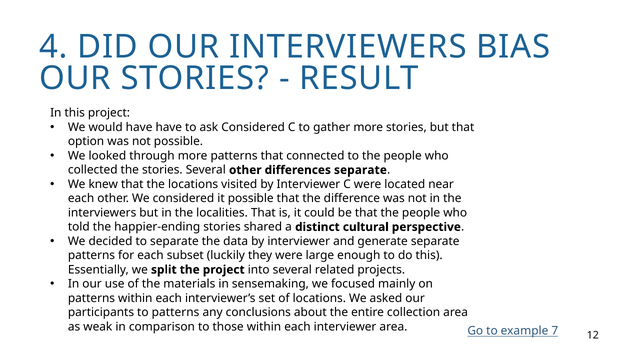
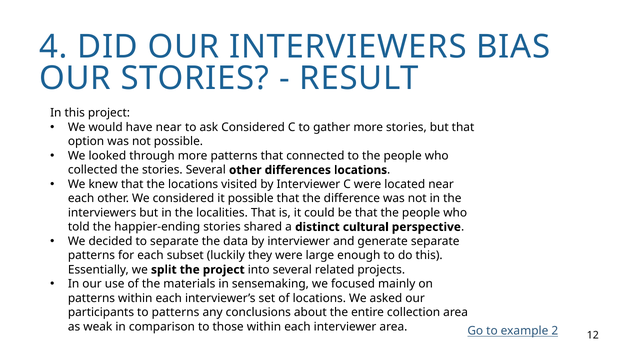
have have: have -> near
differences separate: separate -> locations
7: 7 -> 2
